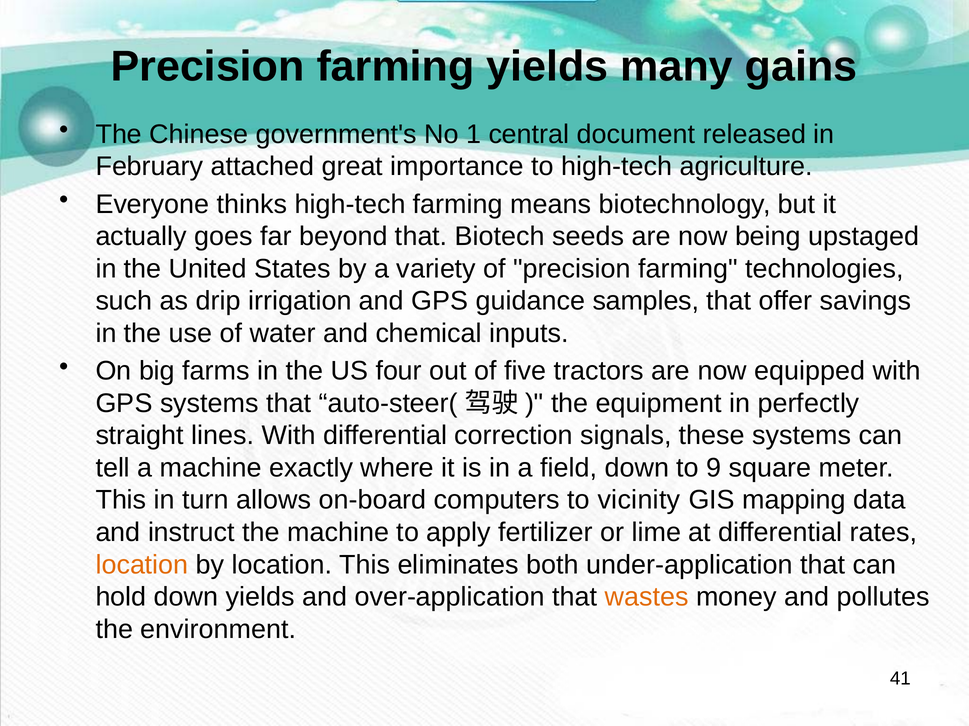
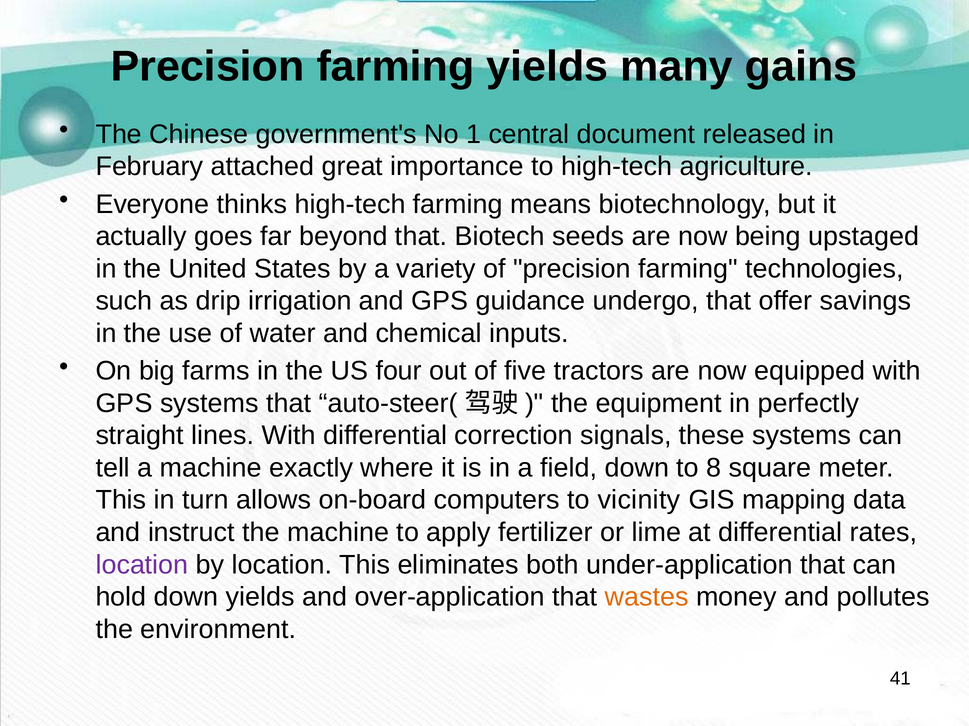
samples: samples -> undergo
9: 9 -> 8
location at (142, 565) colour: orange -> purple
